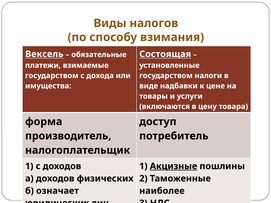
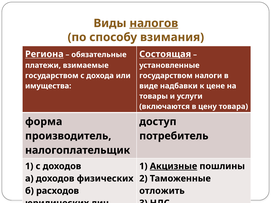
налогов underline: none -> present
Вексель: Вексель -> Региона
означает: означает -> расходов
наиболее: наиболее -> отложить
